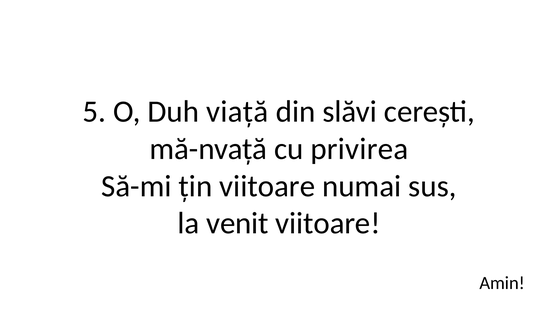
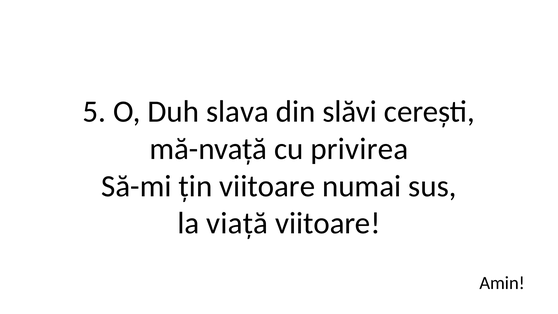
viață: viață -> slava
venit: venit -> viață
